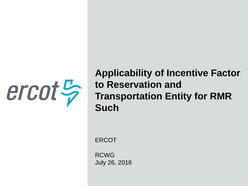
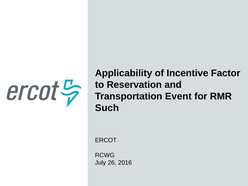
Entity: Entity -> Event
